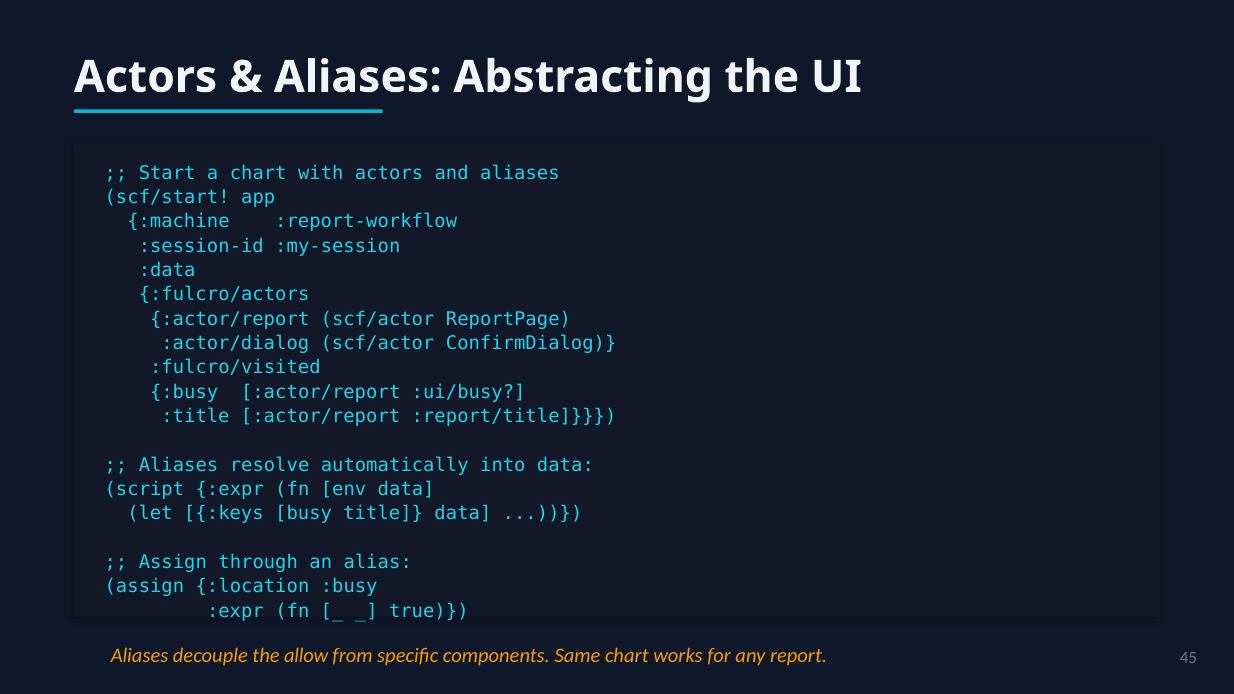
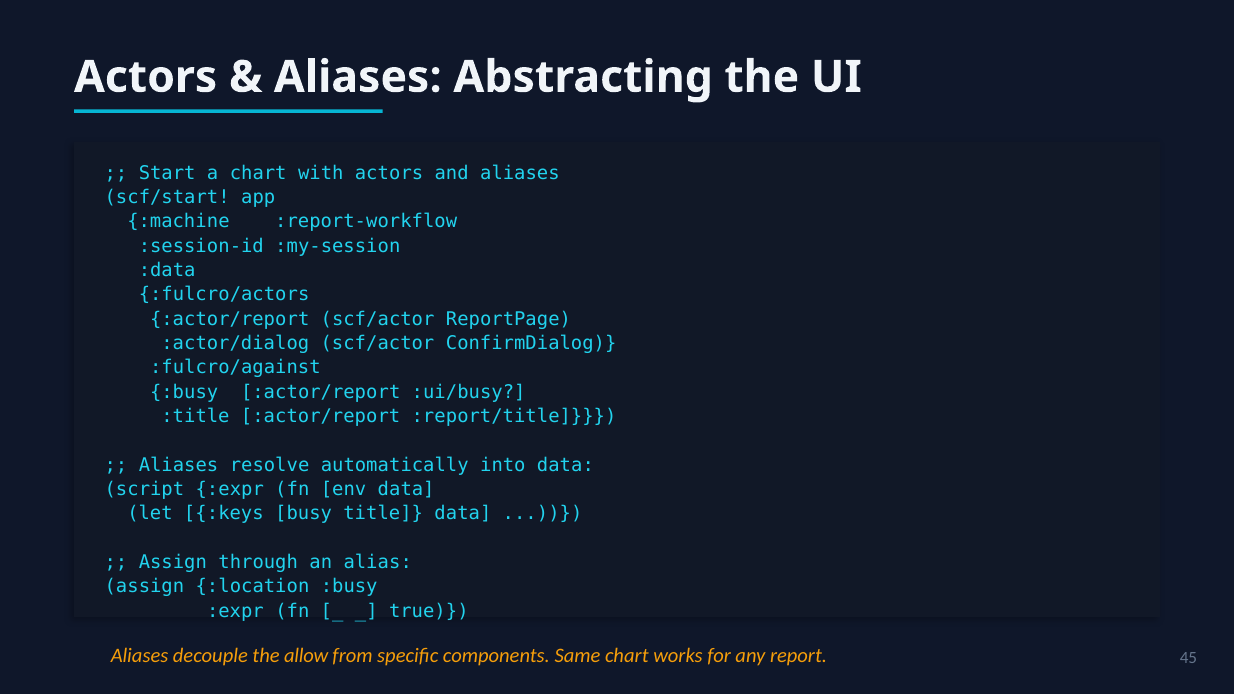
:fulcro/visited: :fulcro/visited -> :fulcro/against
